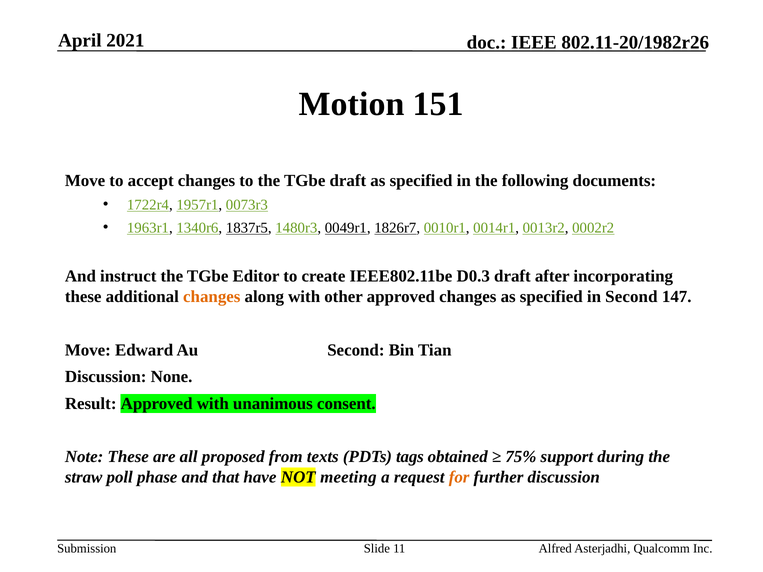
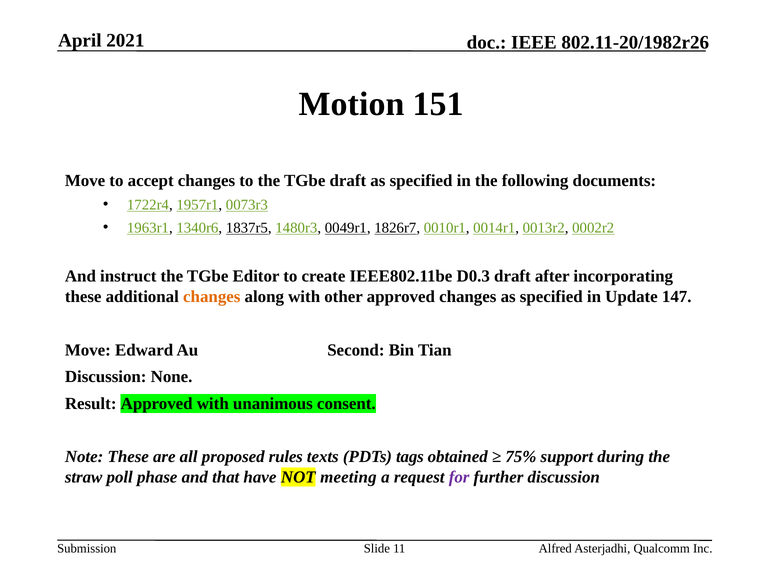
in Second: Second -> Update
from: from -> rules
for colour: orange -> purple
